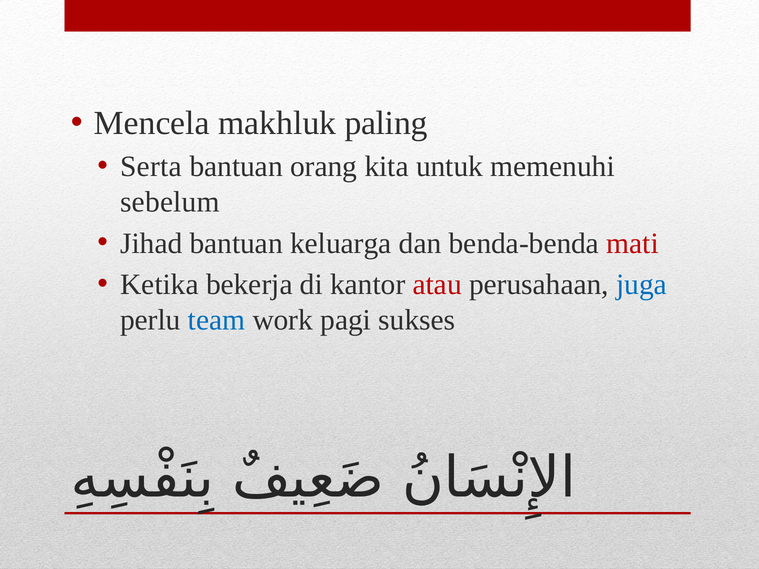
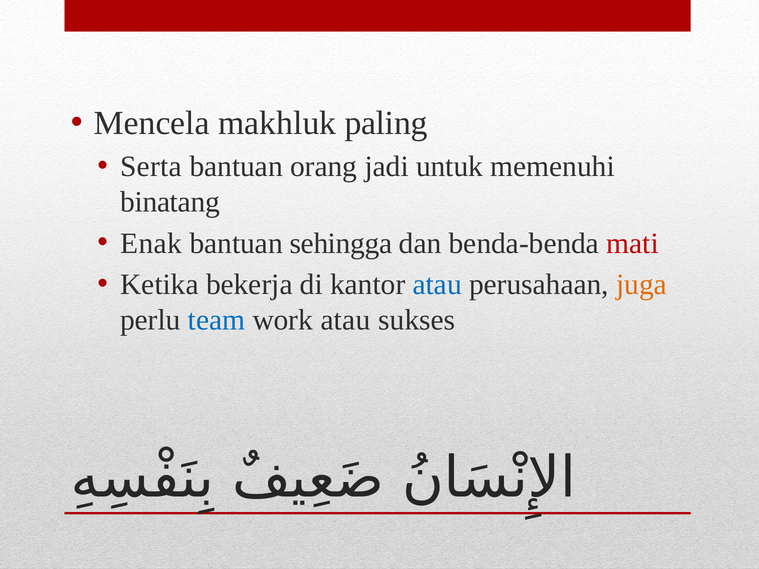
kita: kita -> jadi
sebelum: sebelum -> binatang
Jihad: Jihad -> Enak
keluarga: keluarga -> sehingga
atau at (437, 285) colour: red -> blue
juga colour: blue -> orange
work pagi: pagi -> atau
